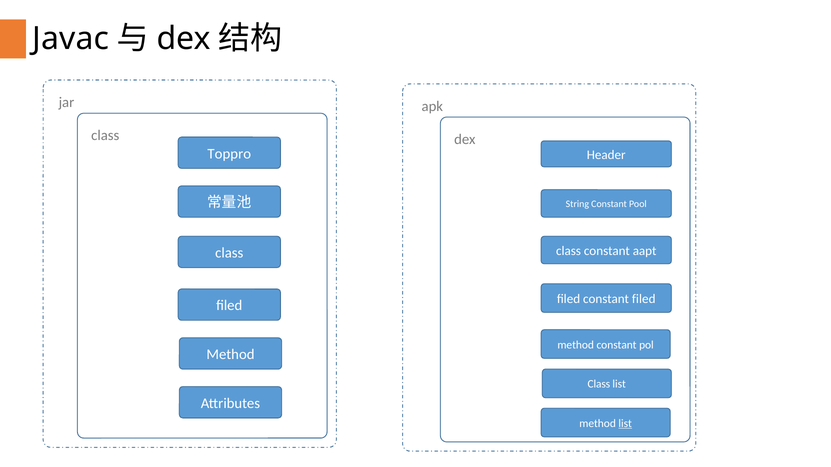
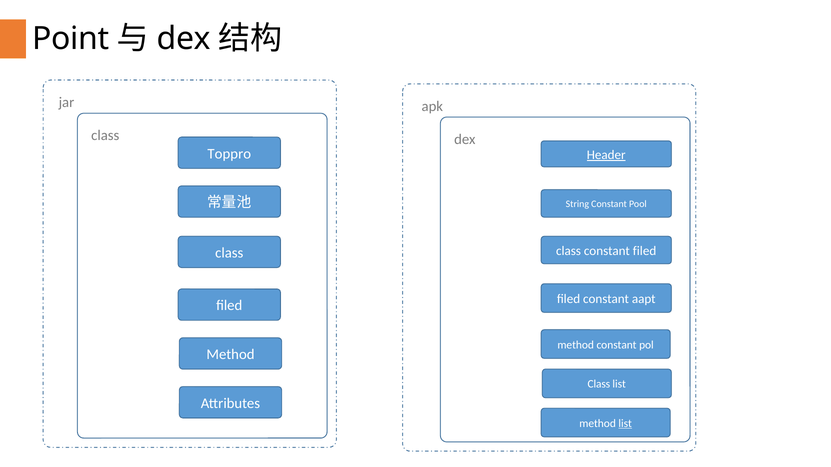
Javac: Javac -> Point
Header underline: none -> present
constant aapt: aapt -> filed
constant filed: filed -> aapt
